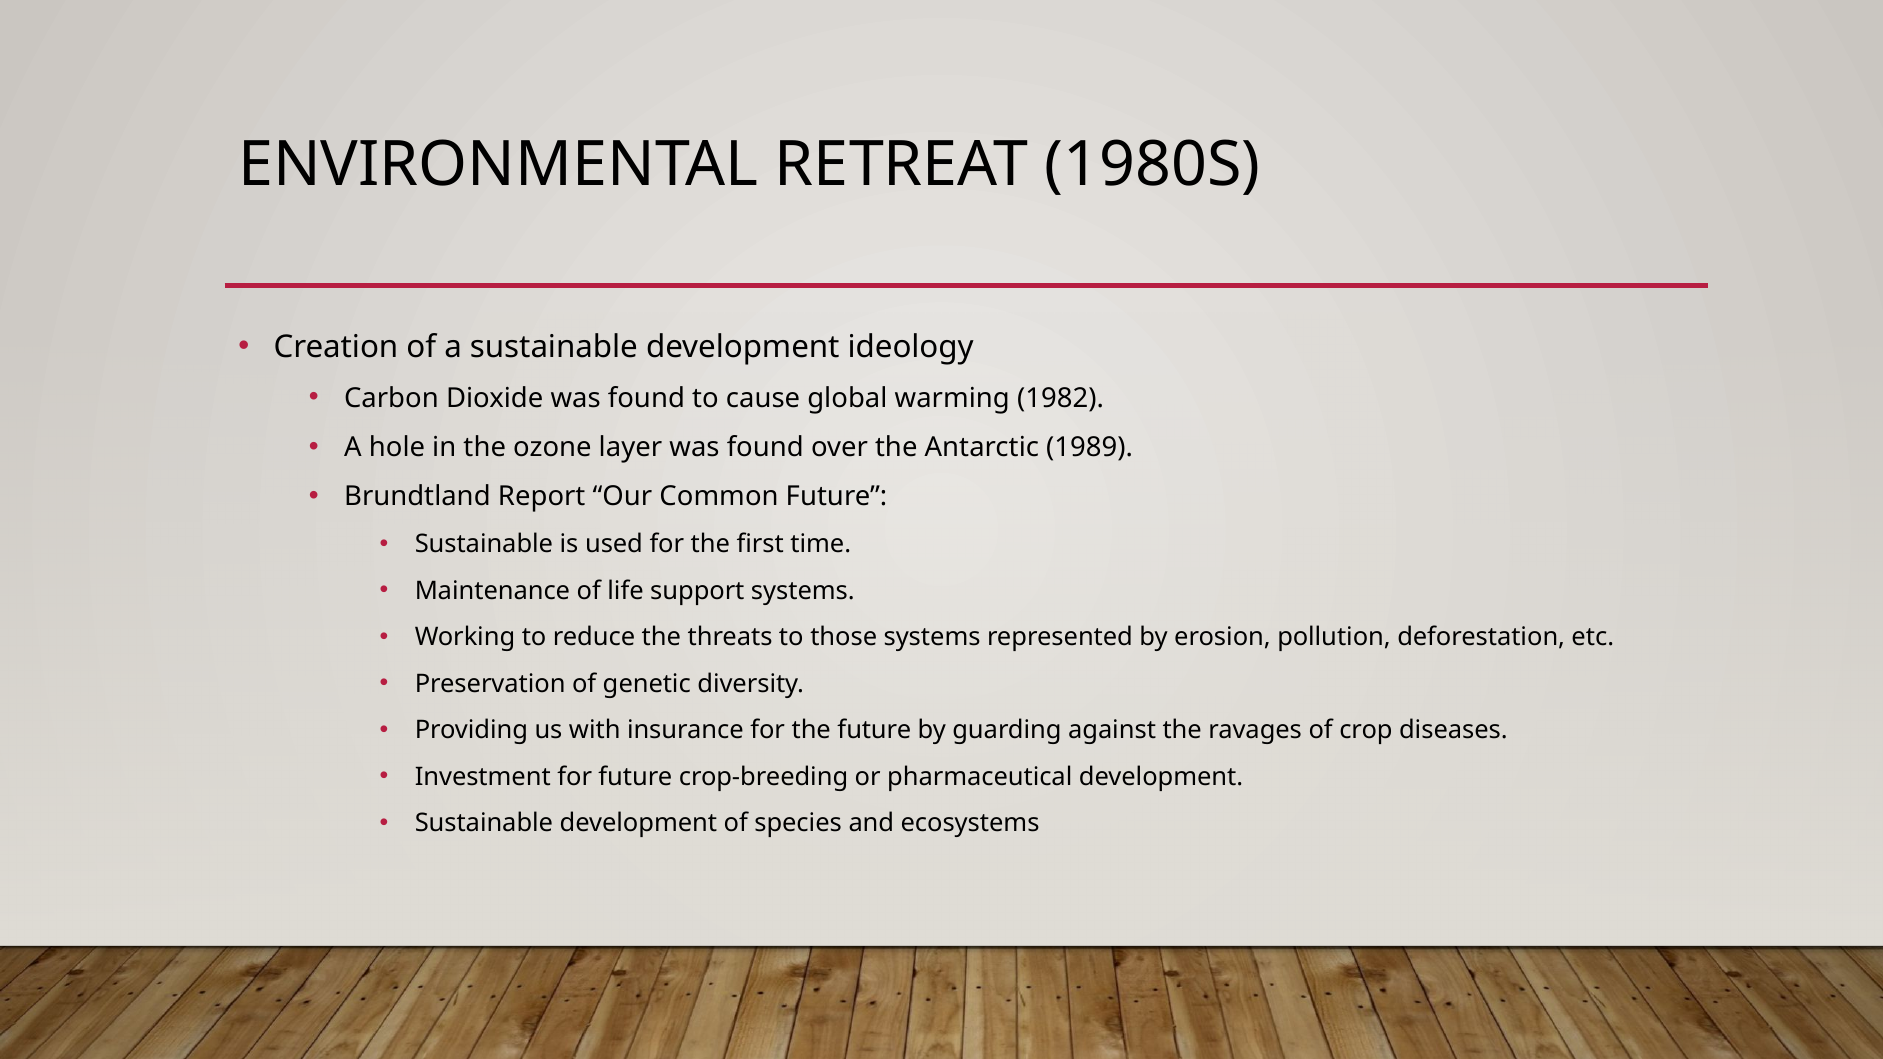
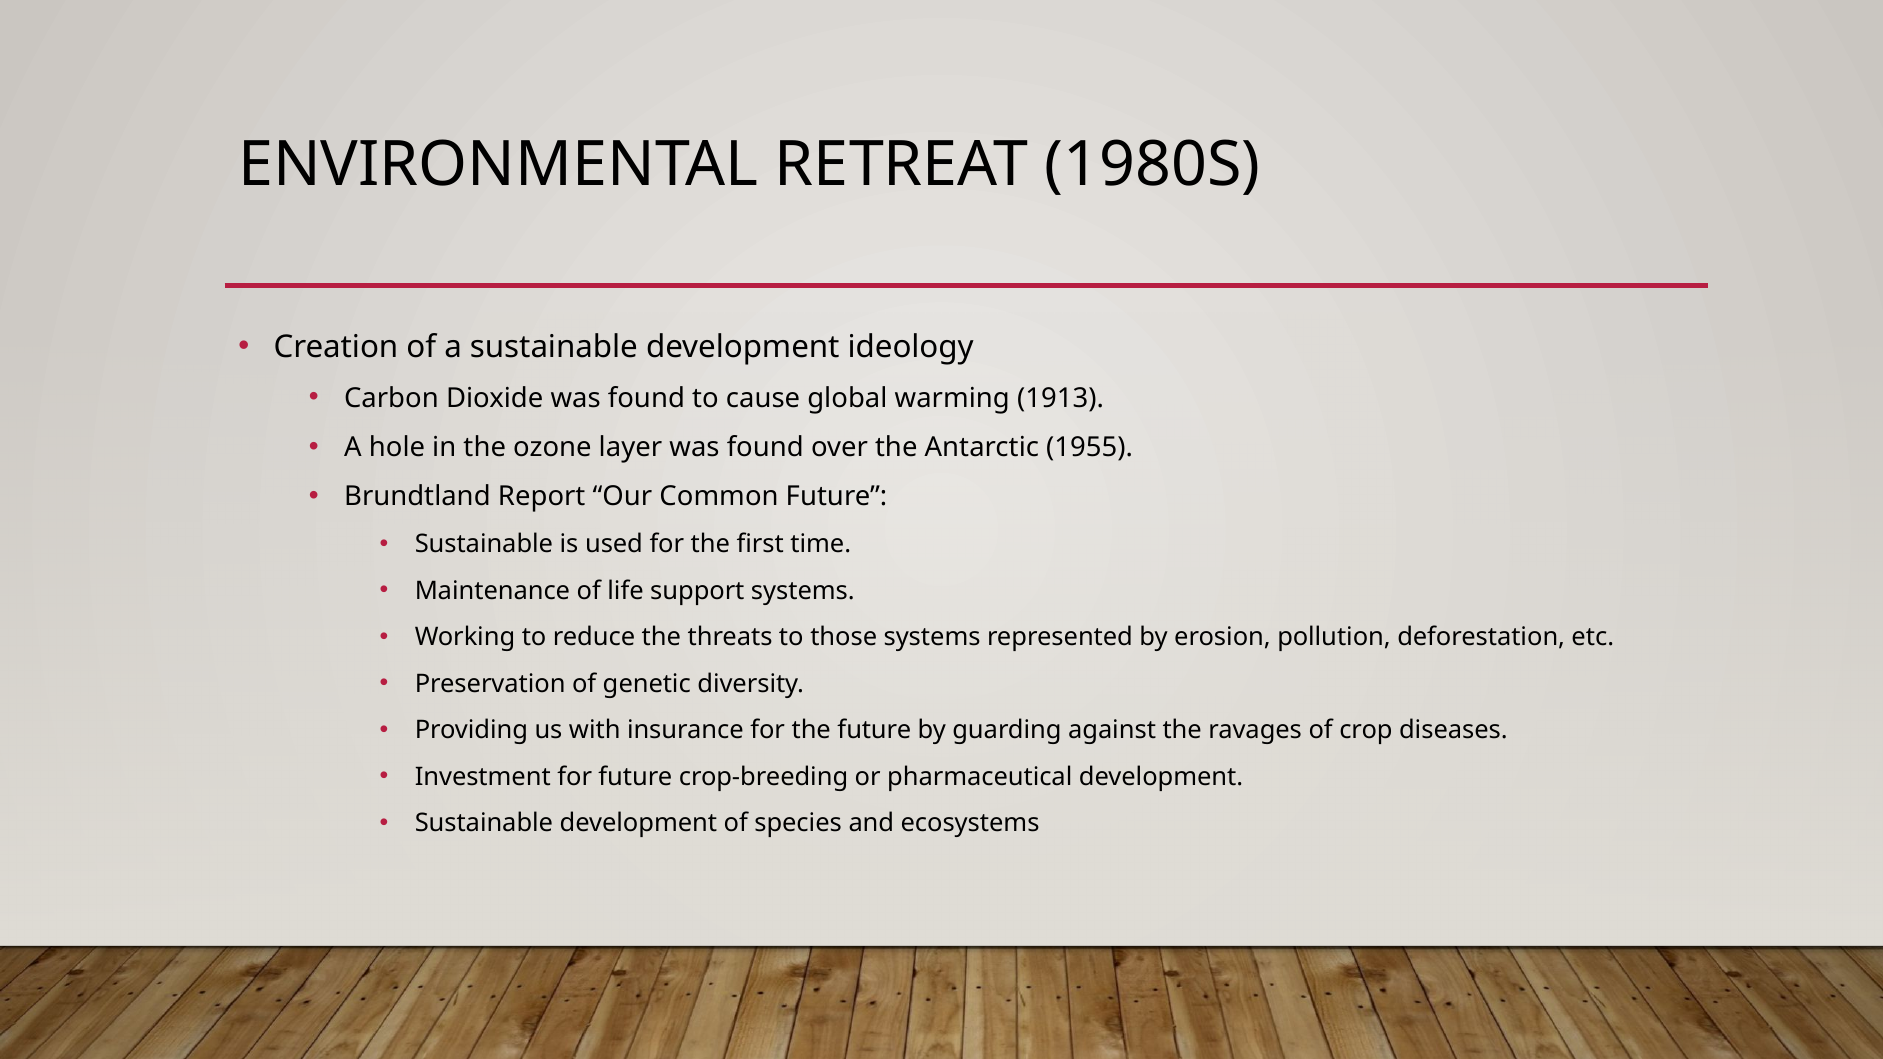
1982: 1982 -> 1913
1989: 1989 -> 1955
